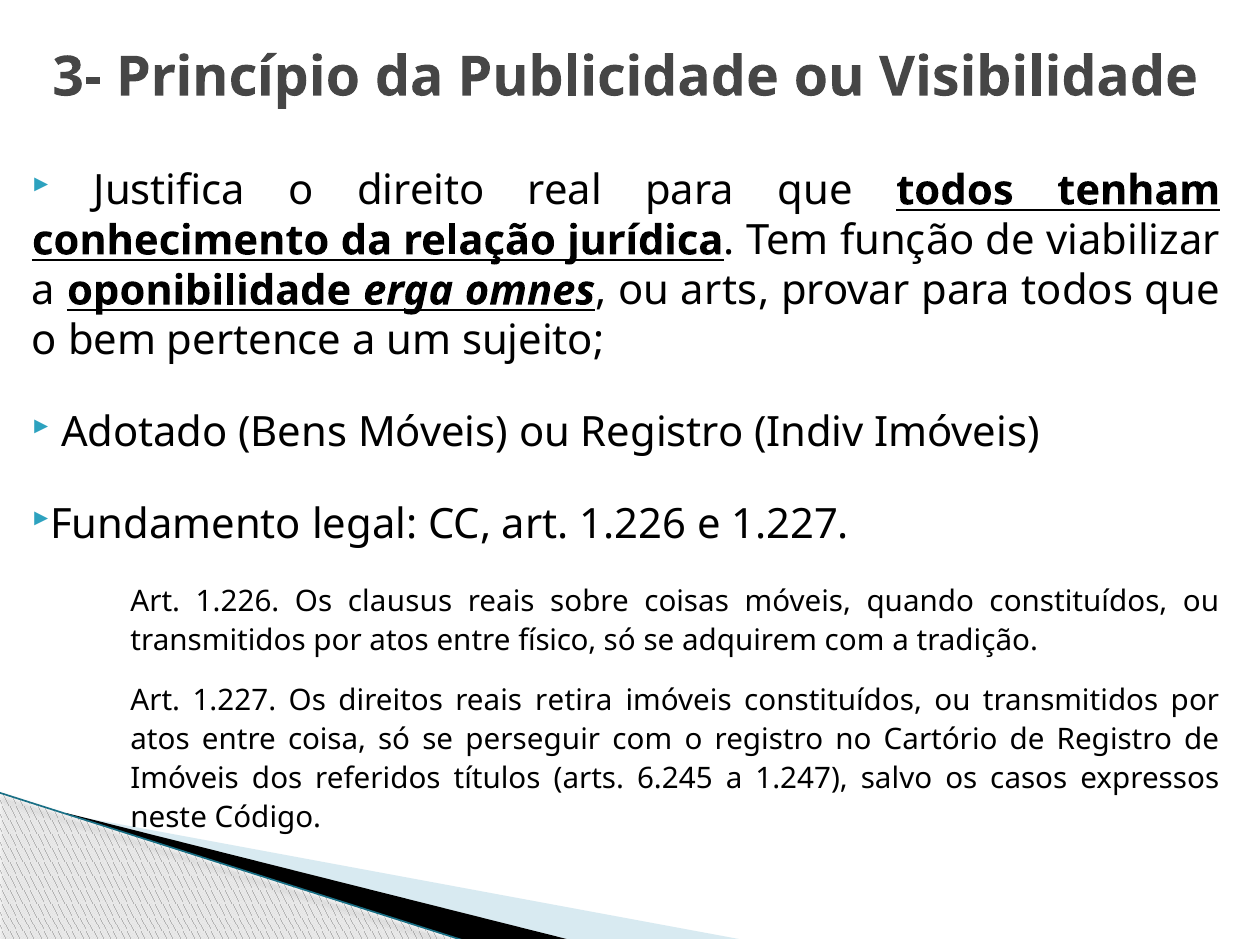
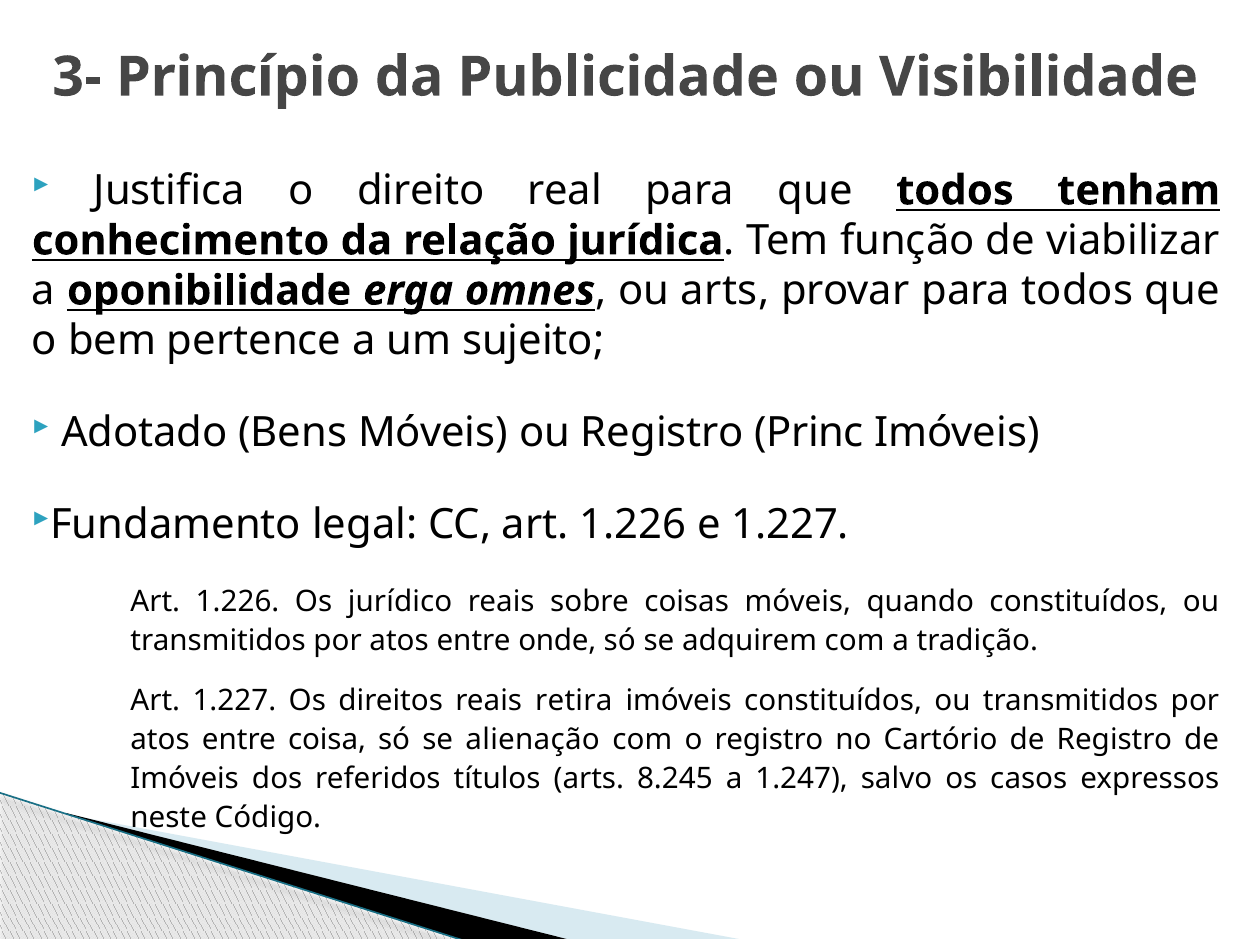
Indiv: Indiv -> Princ
clausus: clausus -> jurídico
físico: físico -> onde
perseguir: perseguir -> alienação
6.245: 6.245 -> 8.245
